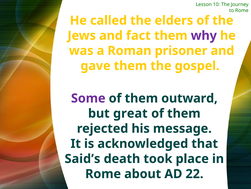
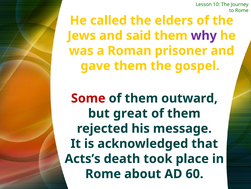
fact: fact -> said
Some colour: purple -> red
Said’s: Said’s -> Acts’s
22: 22 -> 60
